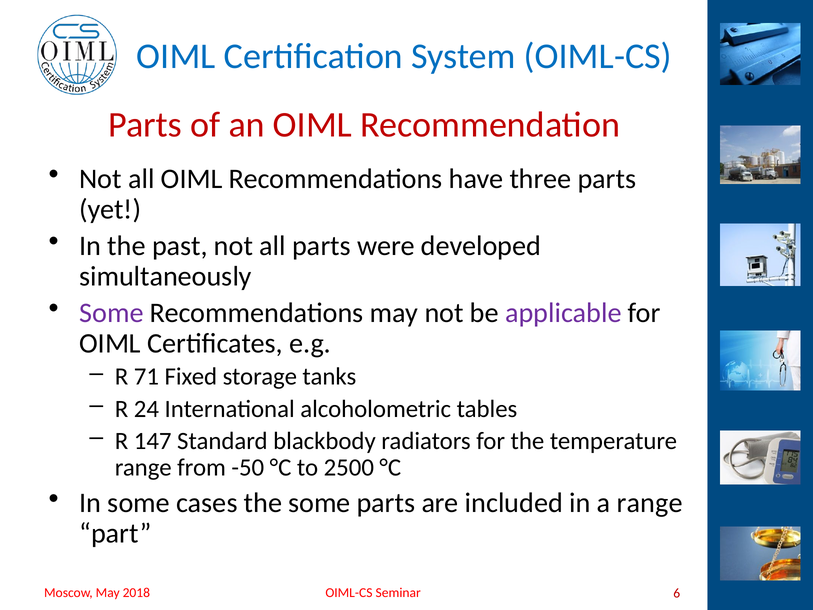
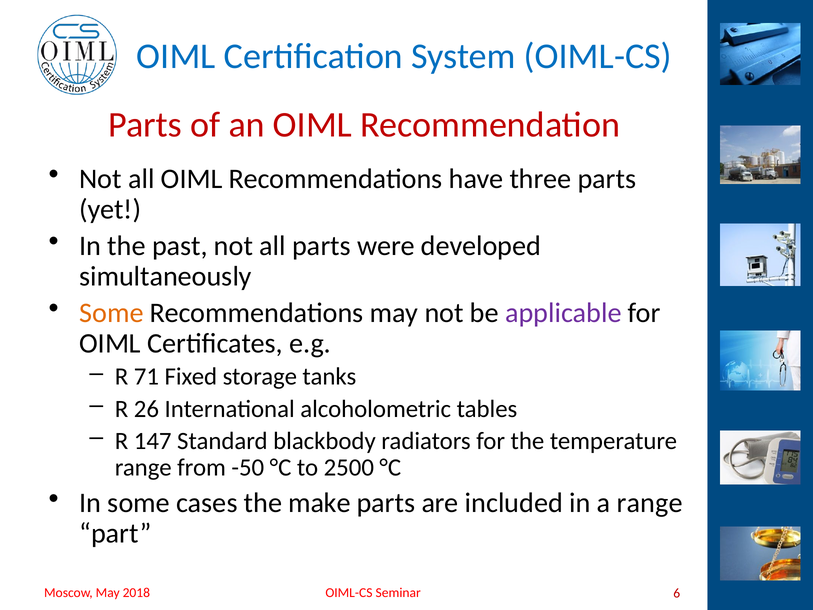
Some at (111, 313) colour: purple -> orange
24: 24 -> 26
the some: some -> make
